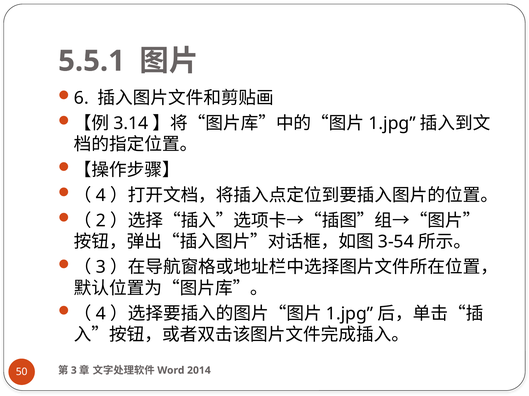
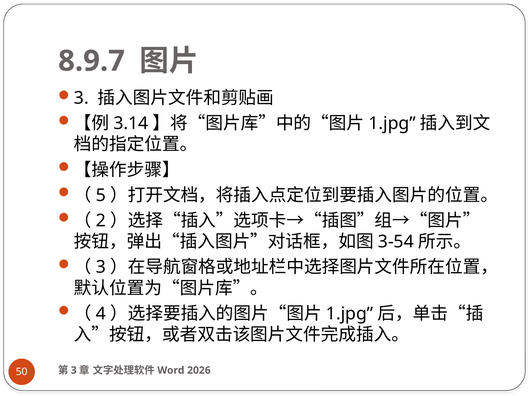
5.5.1: 5.5.1 -> 8.9.7
6 at (81, 98): 6 -> 3
4 at (101, 196): 4 -> 5
2014: 2014 -> 2026
